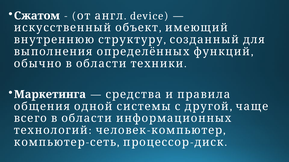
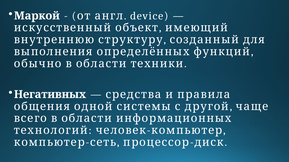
Сжатом: Сжатом -> Маркой
Маркетинга: Маркетинга -> Негативных
